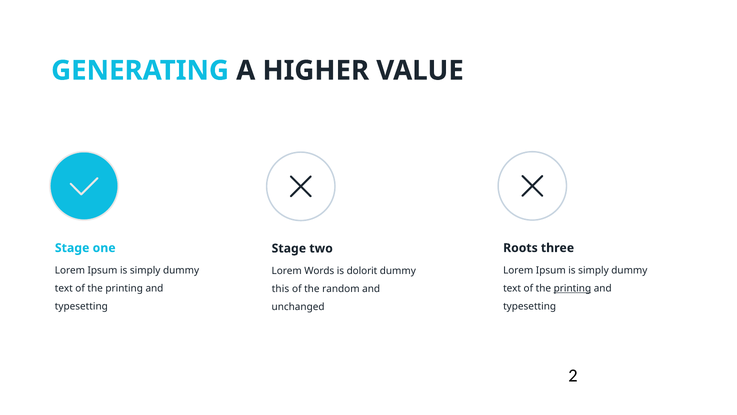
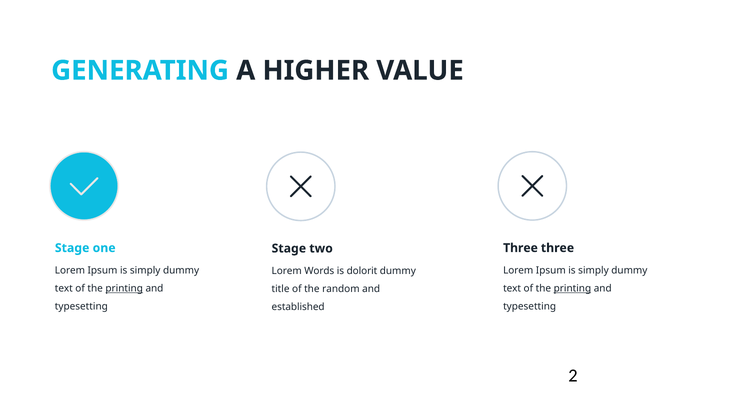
Roots at (520, 248): Roots -> Three
printing at (124, 288) underline: none -> present
this: this -> title
unchanged: unchanged -> established
